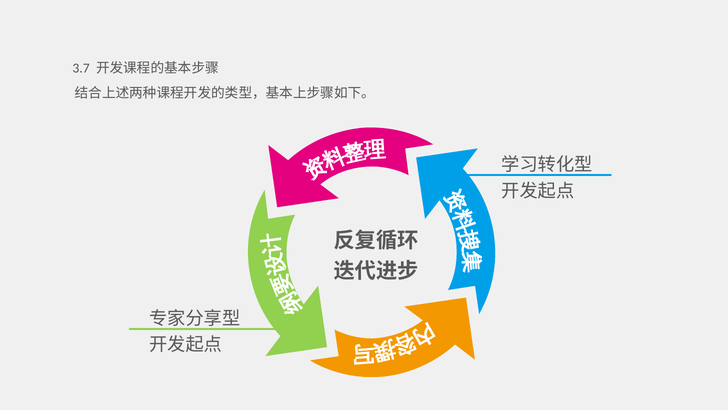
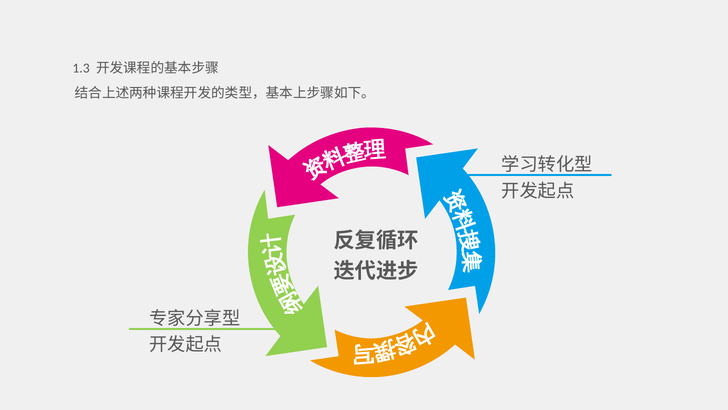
3.7: 3.7 -> 1.3
